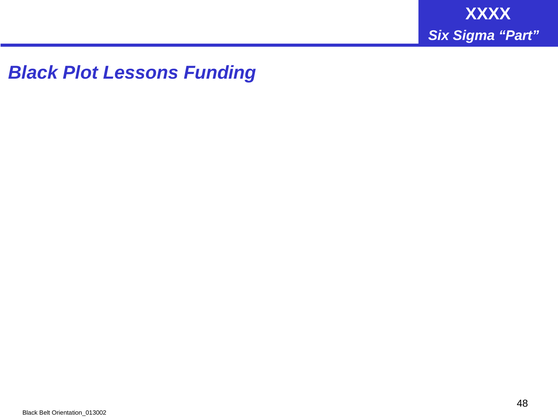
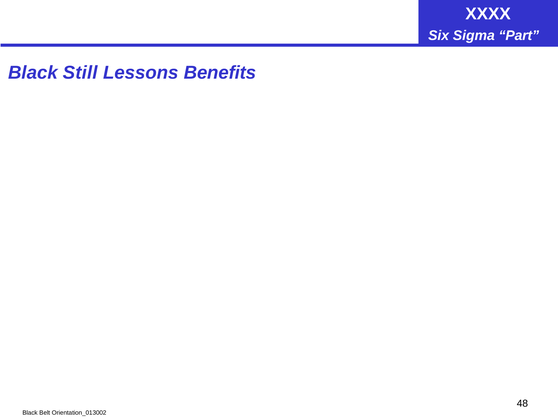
Plot: Plot -> Still
Funding: Funding -> Benefits
